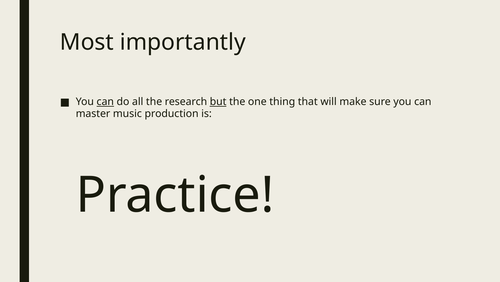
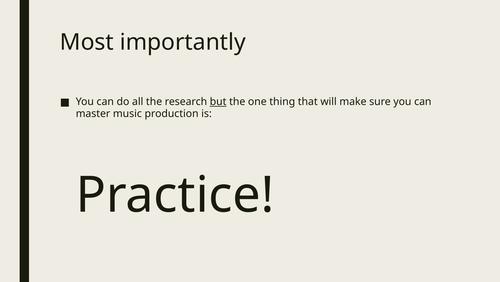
can at (105, 102) underline: present -> none
